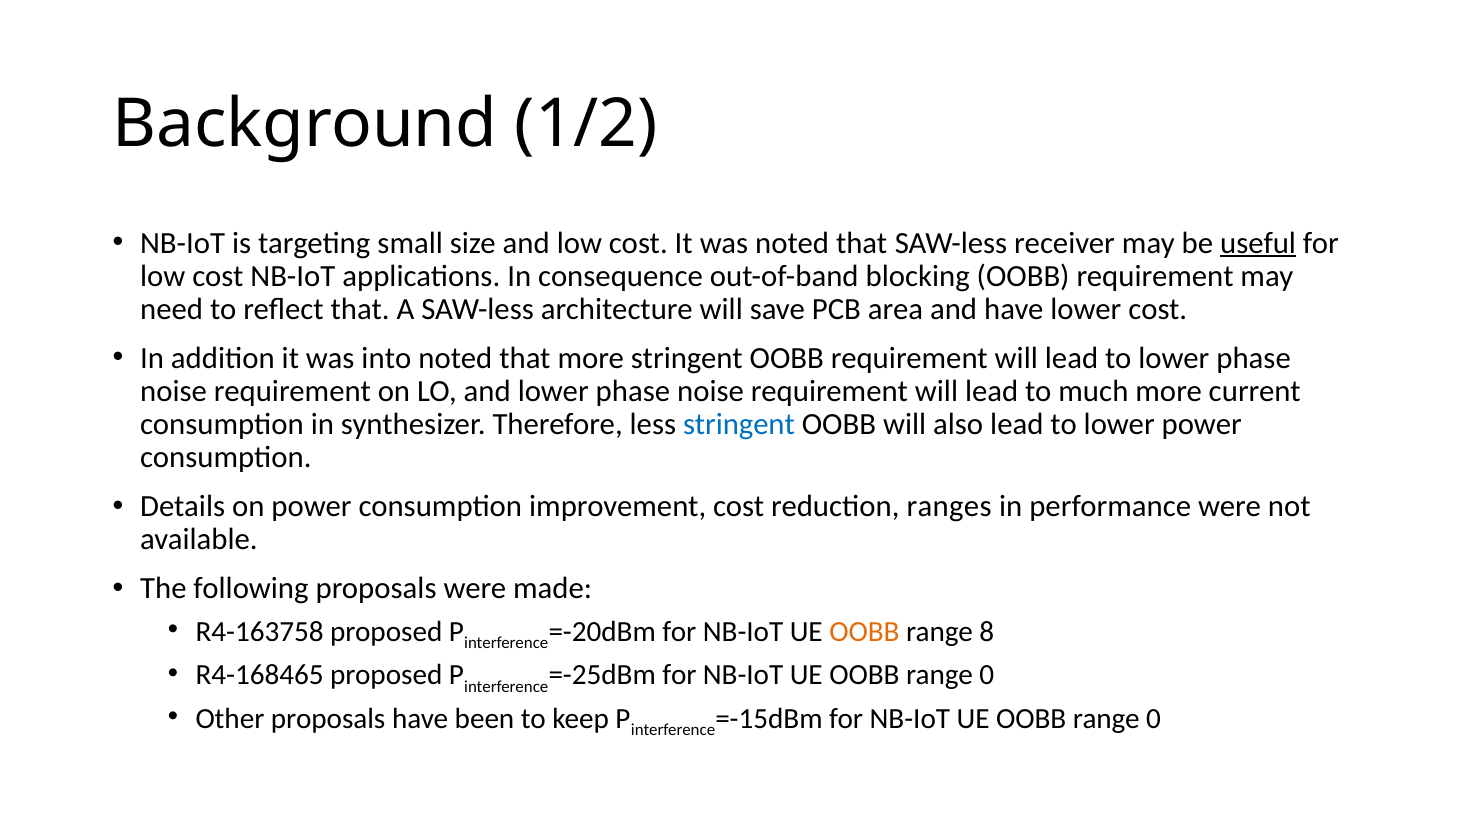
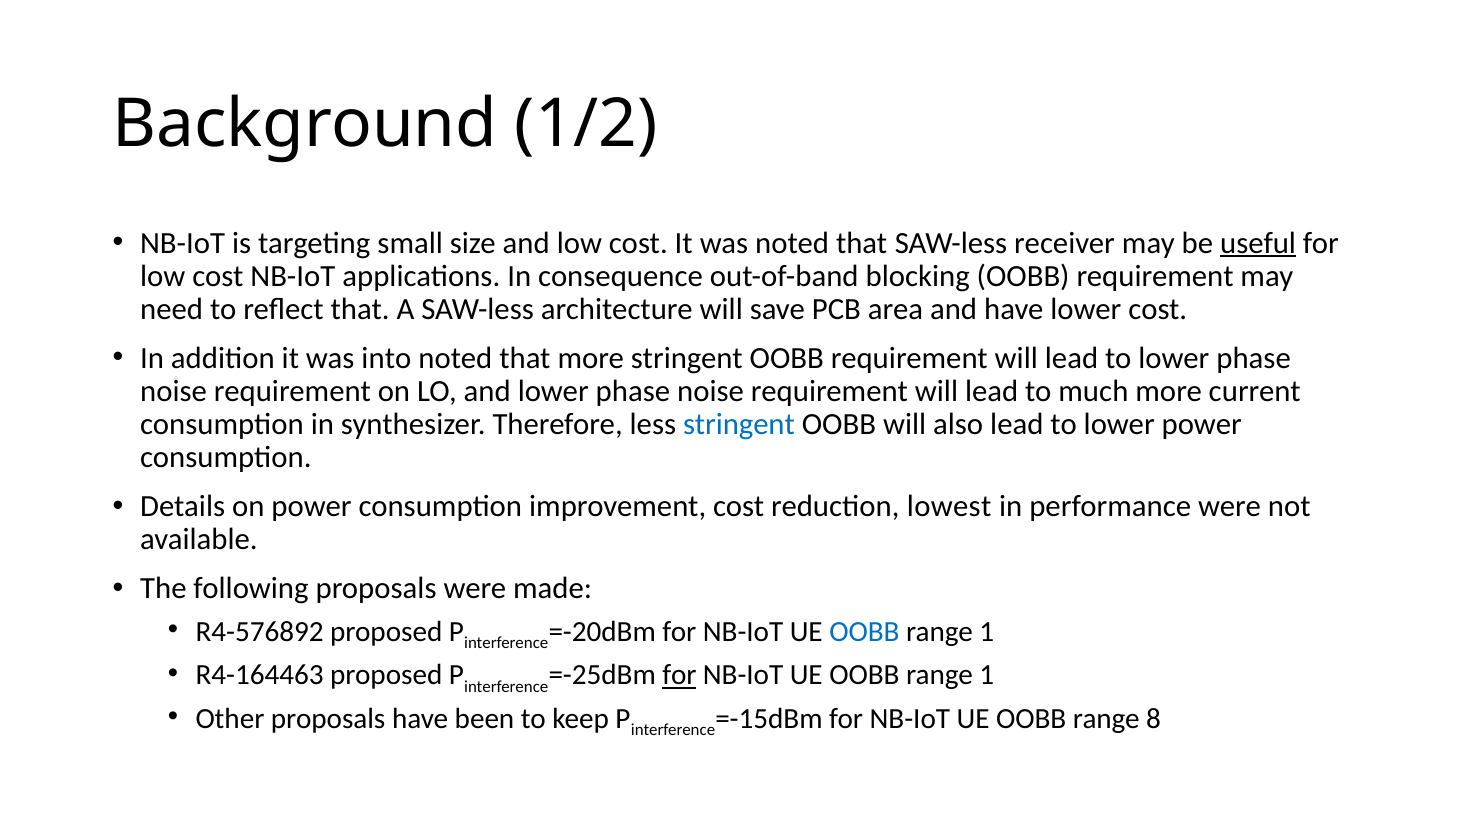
ranges: ranges -> lowest
R4-163758: R4-163758 -> R4-576892
OOBB at (864, 632) colour: orange -> blue
8 at (987, 632): 8 -> 1
R4-168465: R4-168465 -> R4-164463
for at (679, 675) underline: none -> present
0 at (987, 675): 0 -> 1
0 at (1154, 719): 0 -> 8
